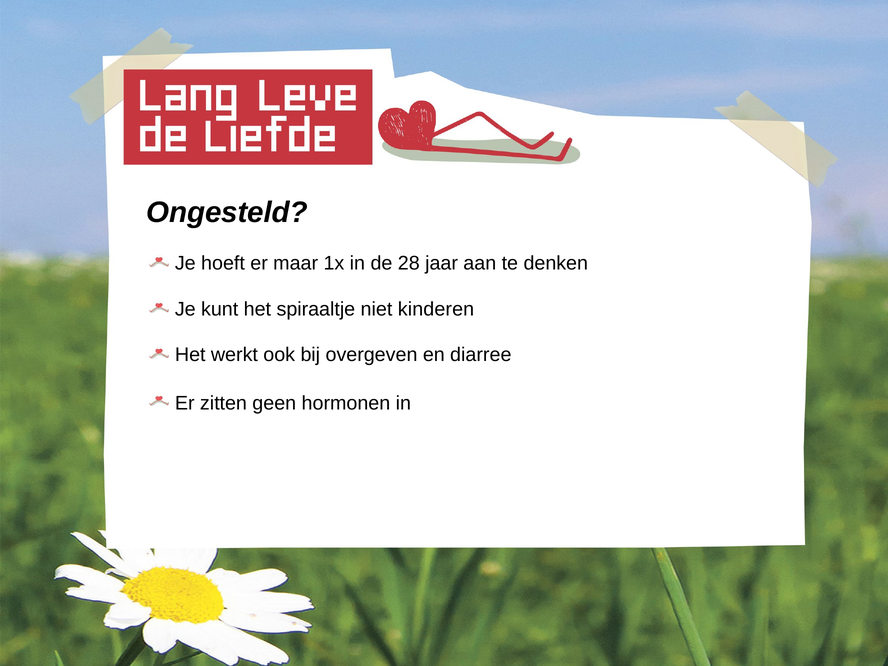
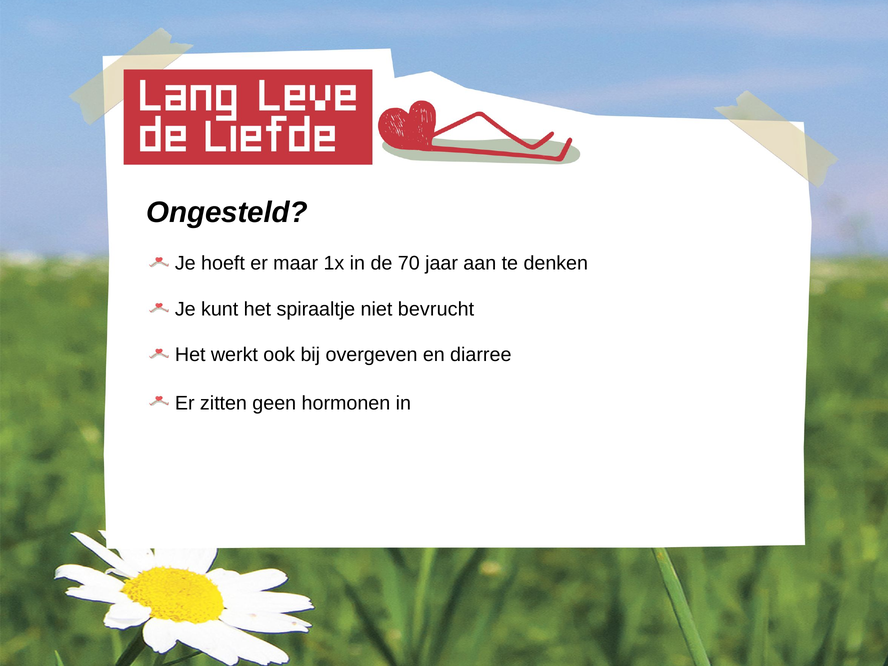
28: 28 -> 70
kinderen: kinderen -> bevrucht
